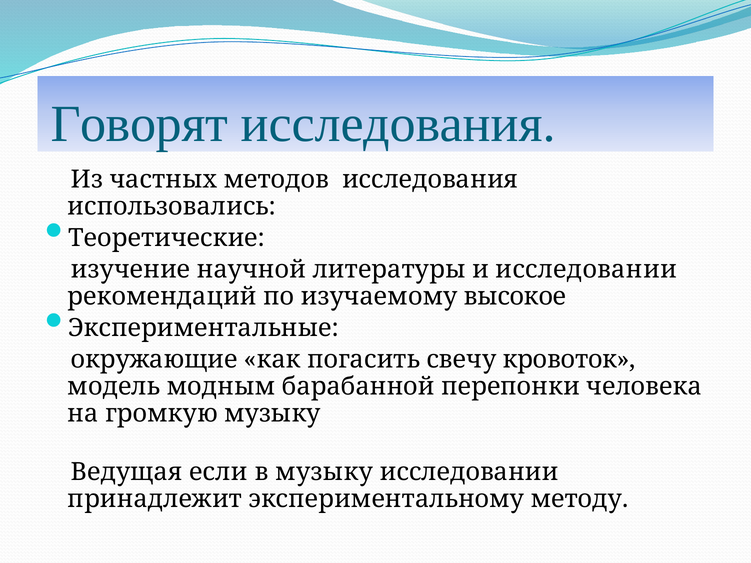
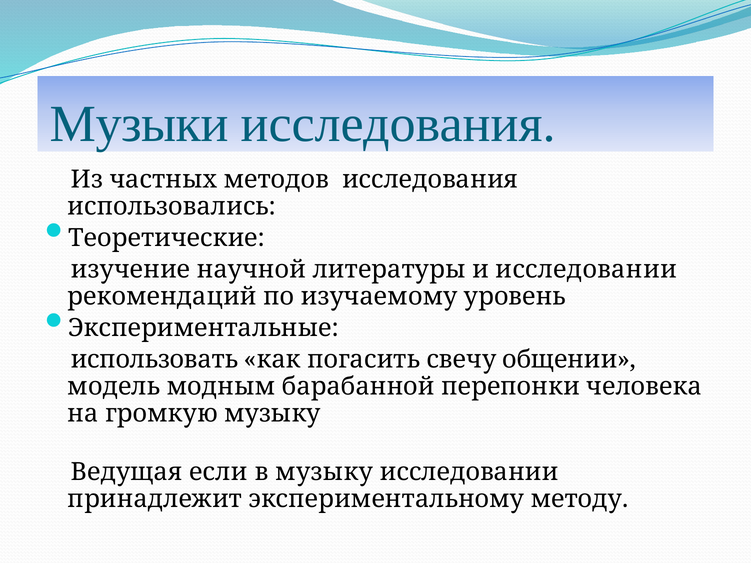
Говорят: Говорят -> Музыки
высокое: высокое -> уровень
окружающие: окружающие -> использовать
кровоток: кровоток -> общении
